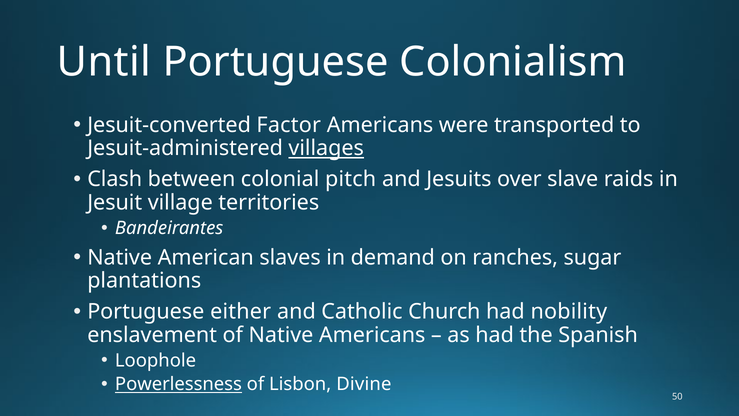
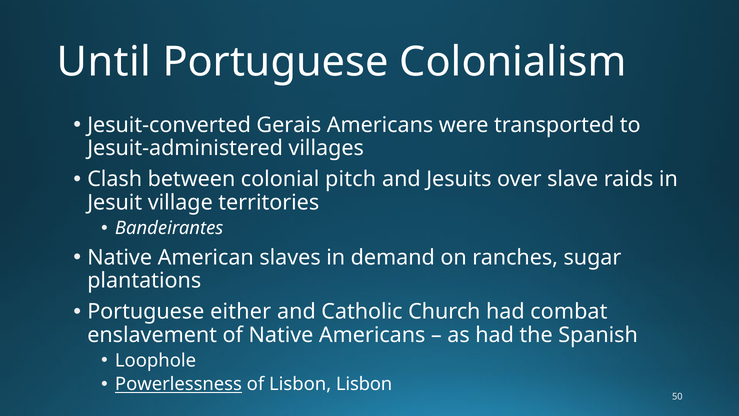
Factor: Factor -> Gerais
villages underline: present -> none
nobility: nobility -> combat
Lisbon Divine: Divine -> Lisbon
